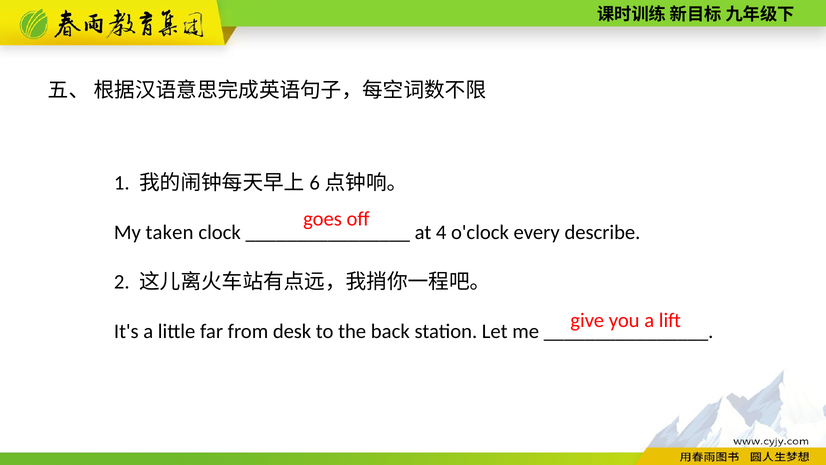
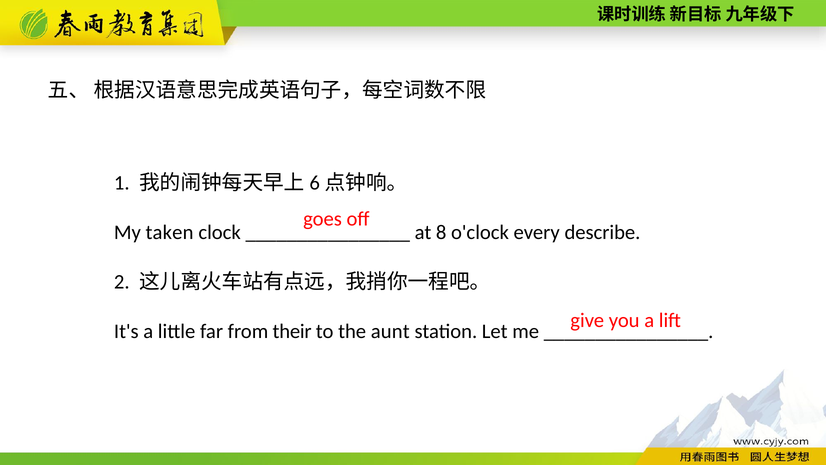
4: 4 -> 8
desk: desk -> their
back: back -> aunt
